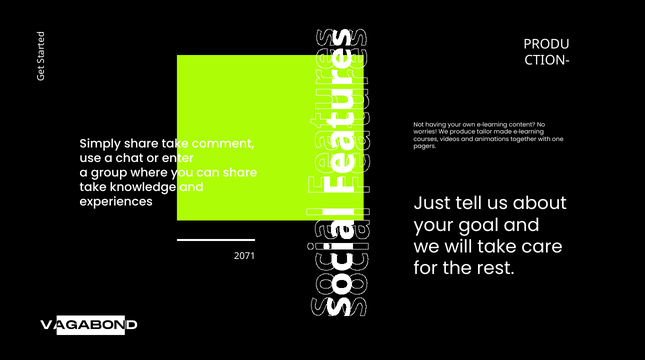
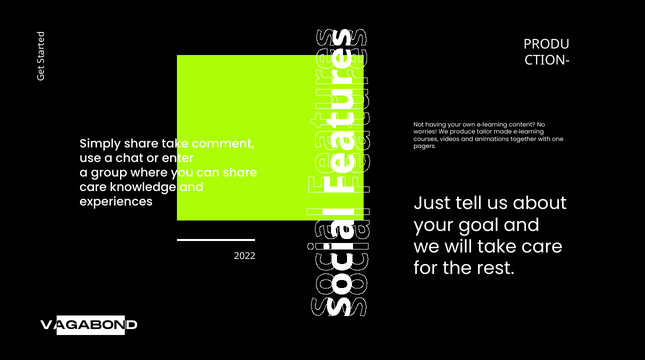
take at (93, 188): take -> care
2071: 2071 -> 2022
